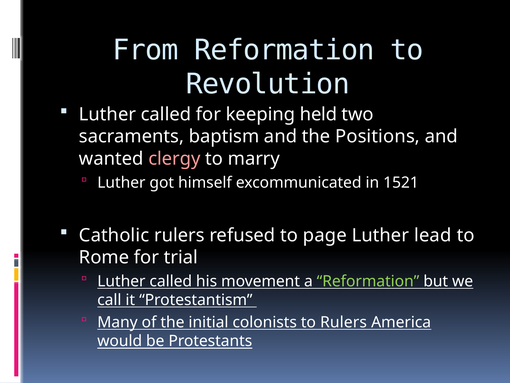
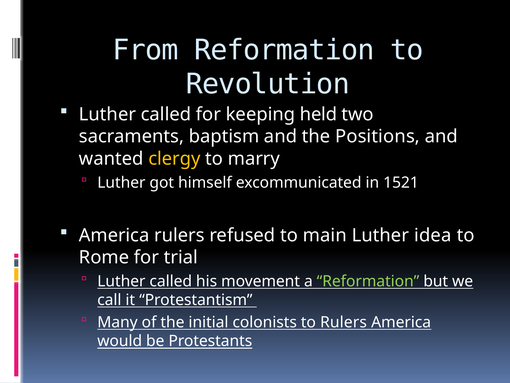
clergy colour: pink -> yellow
Catholic at (114, 235): Catholic -> America
page: page -> main
lead: lead -> idea
